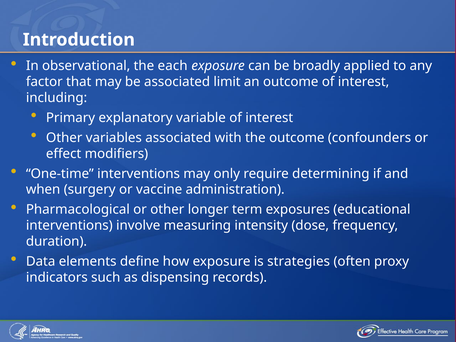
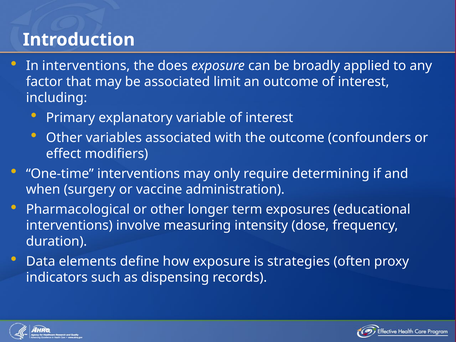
In observational: observational -> interventions
each: each -> does
